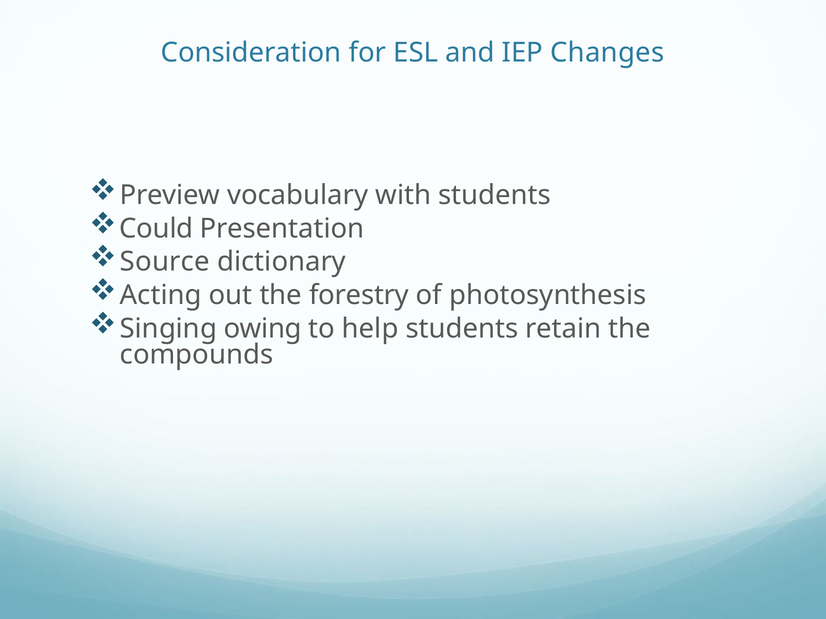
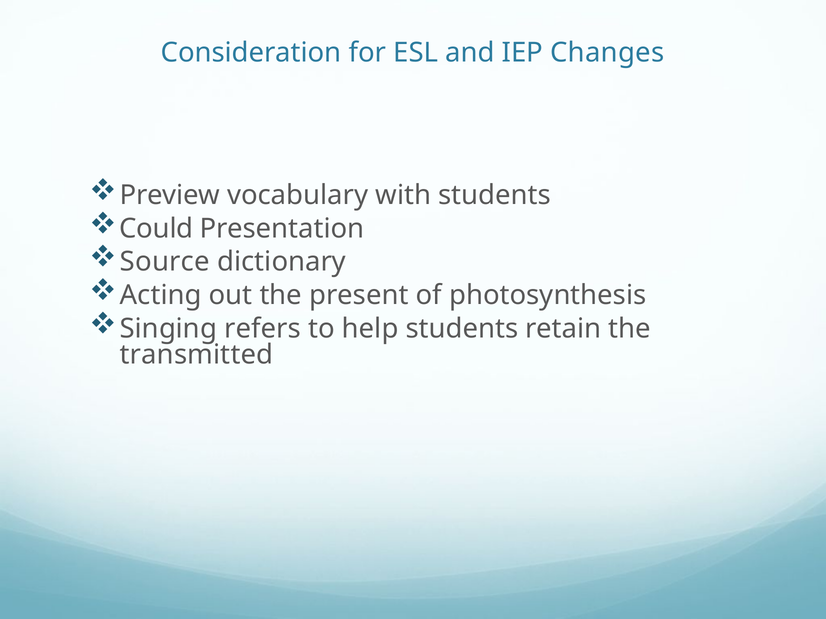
forestry: forestry -> present
owing: owing -> refers
compounds: compounds -> transmitted
